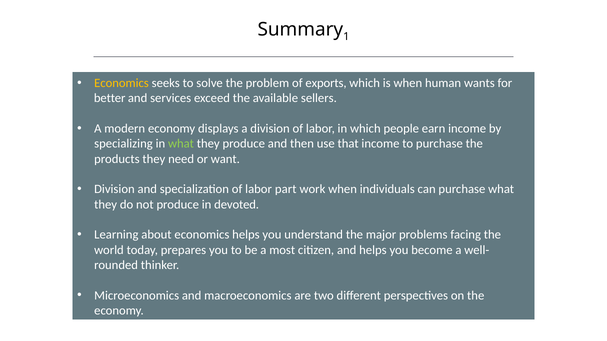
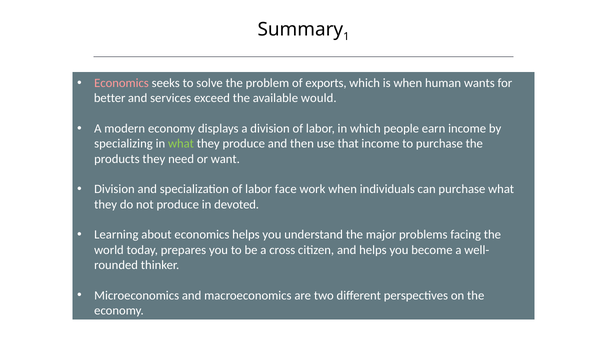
Economics at (122, 83) colour: yellow -> pink
sellers: sellers -> would
part: part -> face
most: most -> cross
